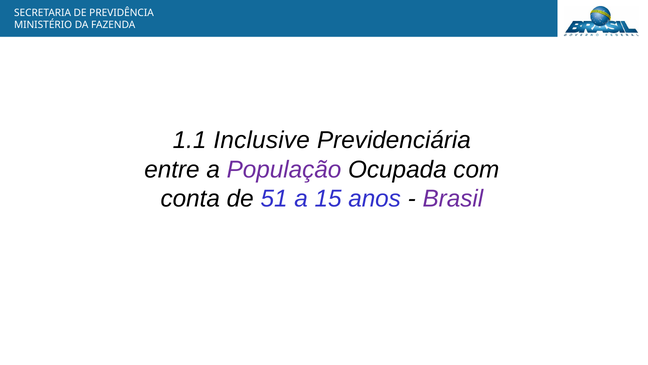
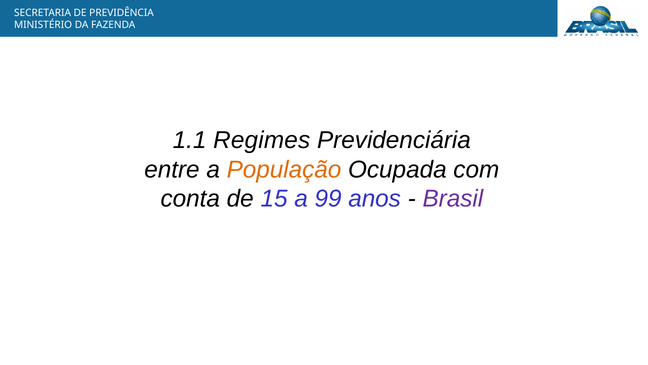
Inclusive: Inclusive -> Regimes
População colour: purple -> orange
51: 51 -> 15
15: 15 -> 99
